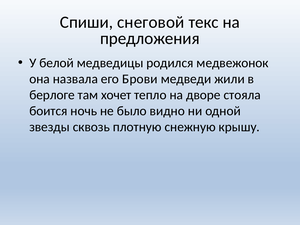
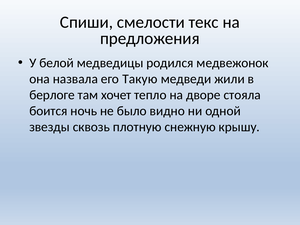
снеговой: снеговой -> смелости
Брови: Брови -> Такую
